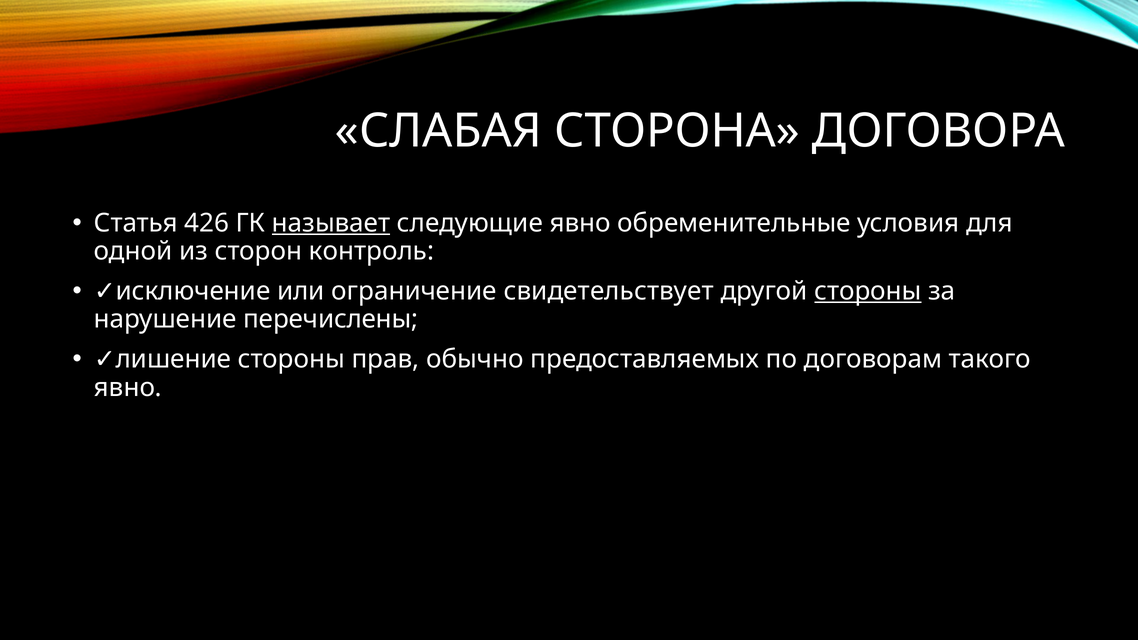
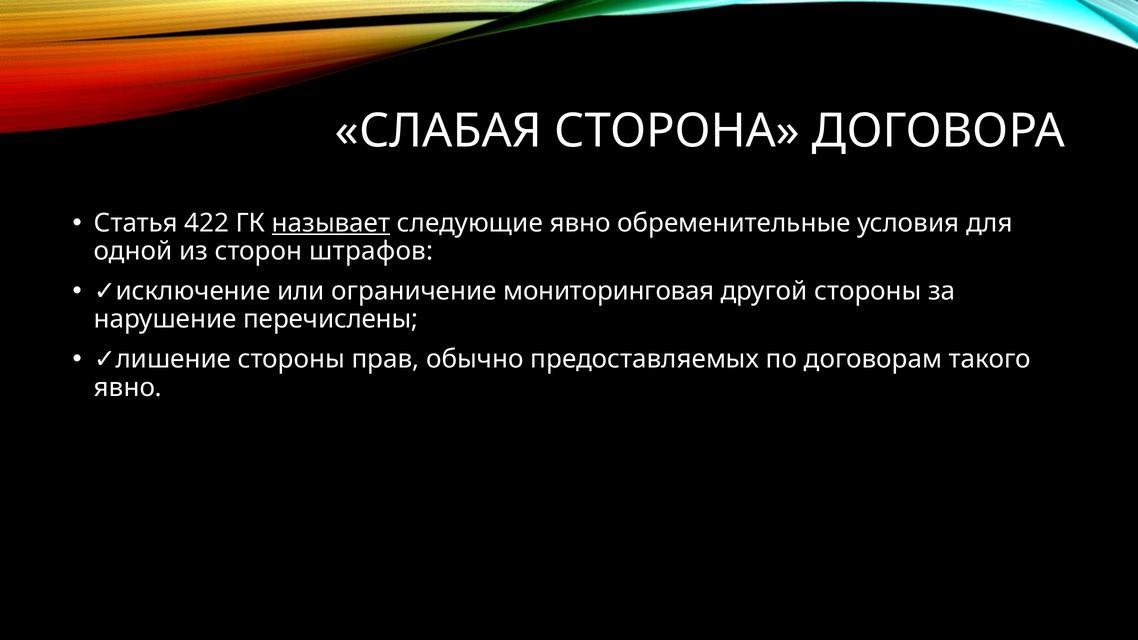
426: 426 -> 422
контроль: контроль -> штрафов
свидетельствует: свидетельствует -> мониторинговая
стороны at (868, 291) underline: present -> none
